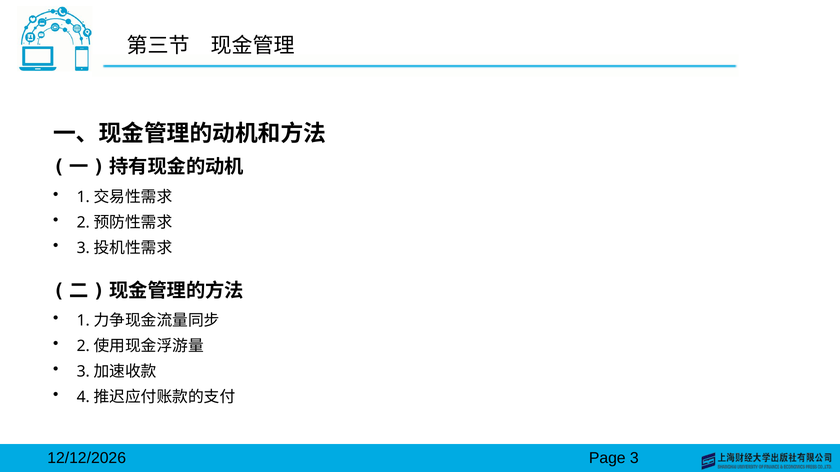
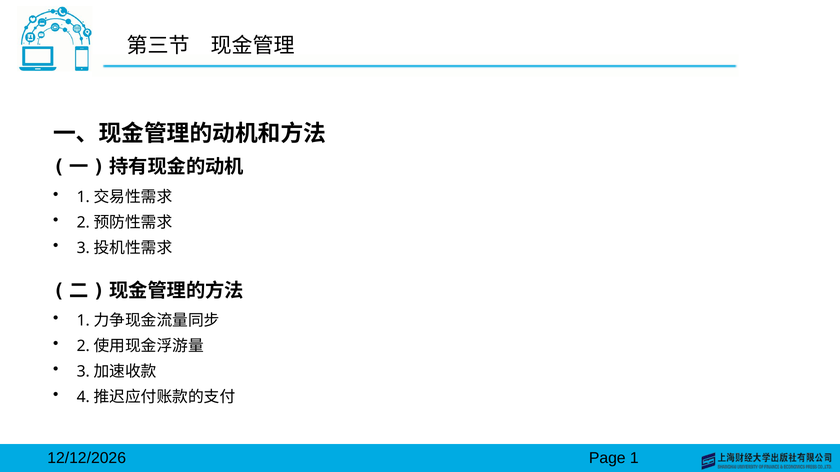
3: 3 -> 1
